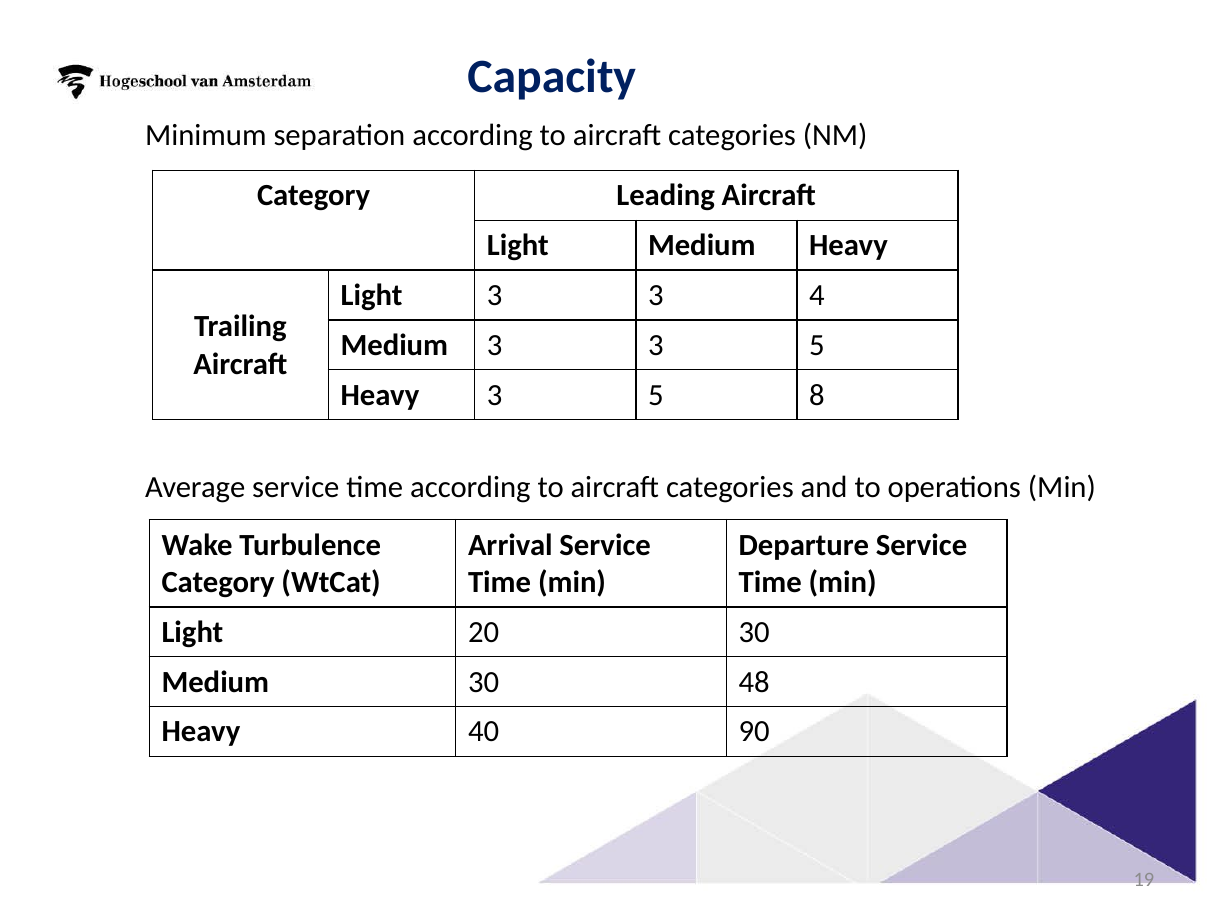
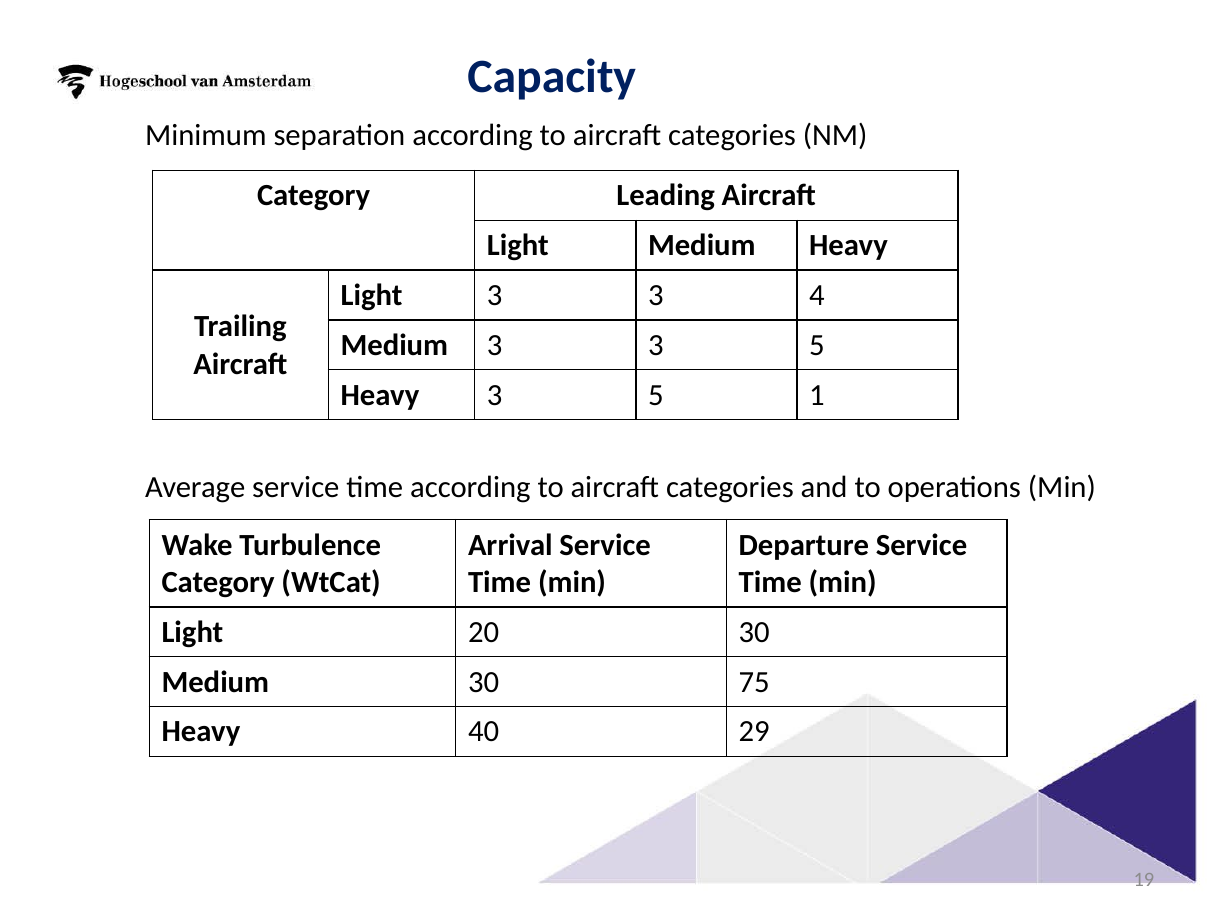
8: 8 -> 1
48: 48 -> 75
90: 90 -> 29
